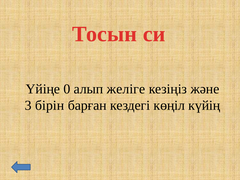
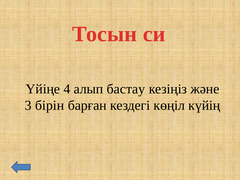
0: 0 -> 4
желіге: желіге -> бастау
